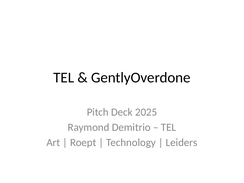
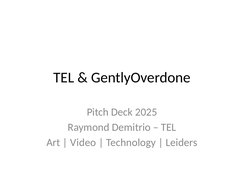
Roept: Roept -> Video
